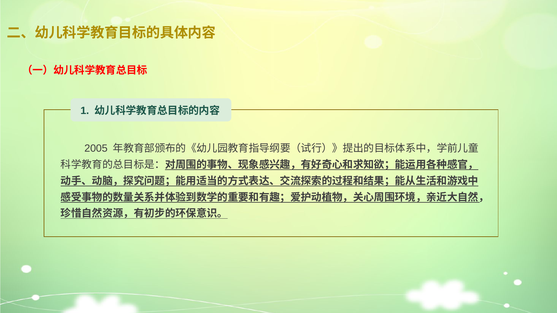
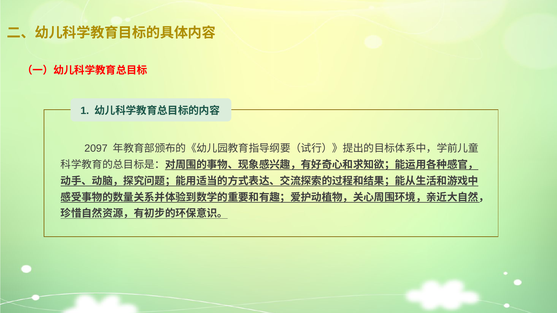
2005: 2005 -> 2097
